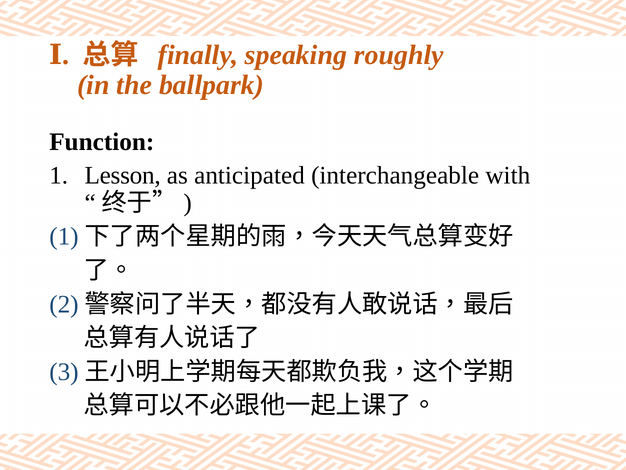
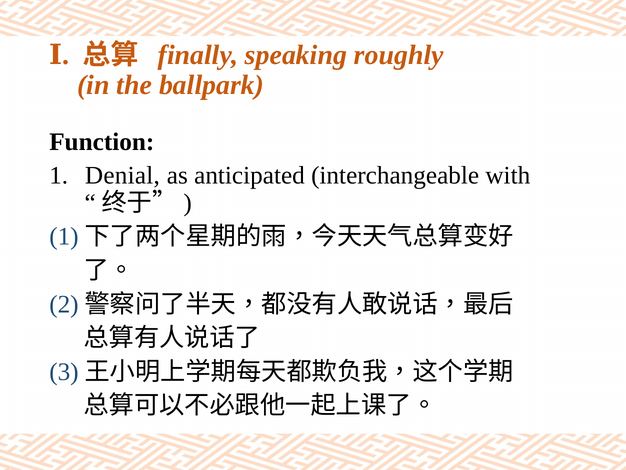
Lesson: Lesson -> Denial
